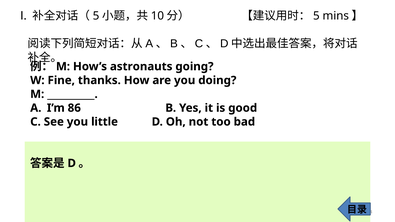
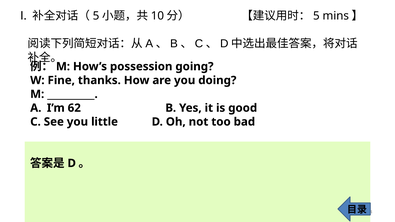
astronauts: astronauts -> possession
86: 86 -> 62
